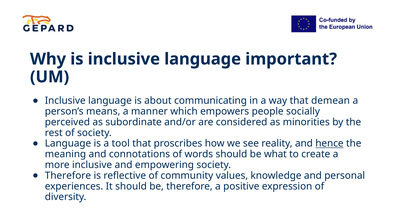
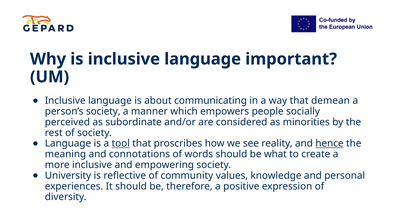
person’s means: means -> society
tool underline: none -> present
Therefore at (68, 175): Therefore -> University
